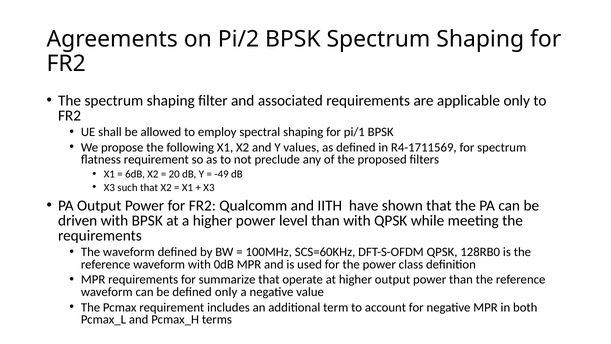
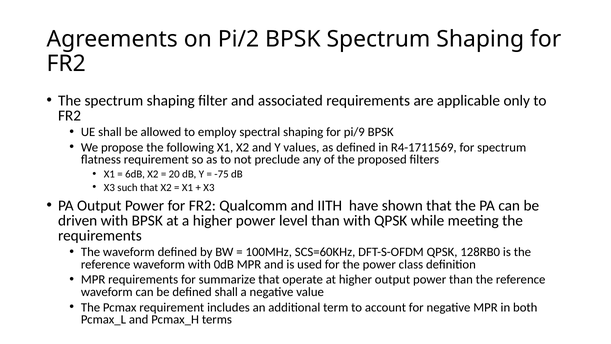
pi/1: pi/1 -> pi/9
-49: -49 -> -75
defined only: only -> shall
